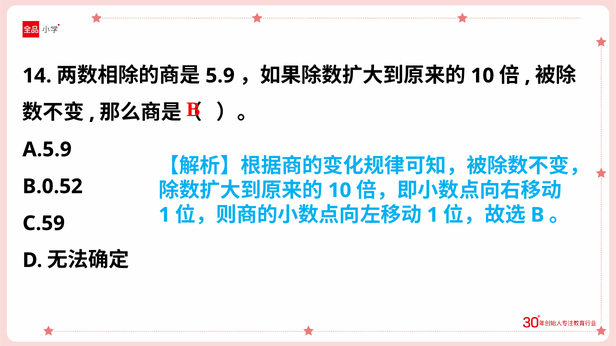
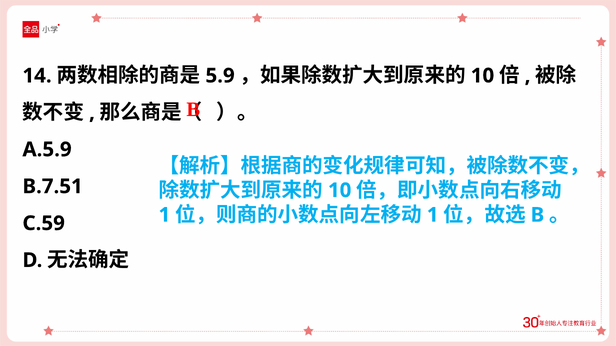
B.0.52: B.0.52 -> B.7.51
